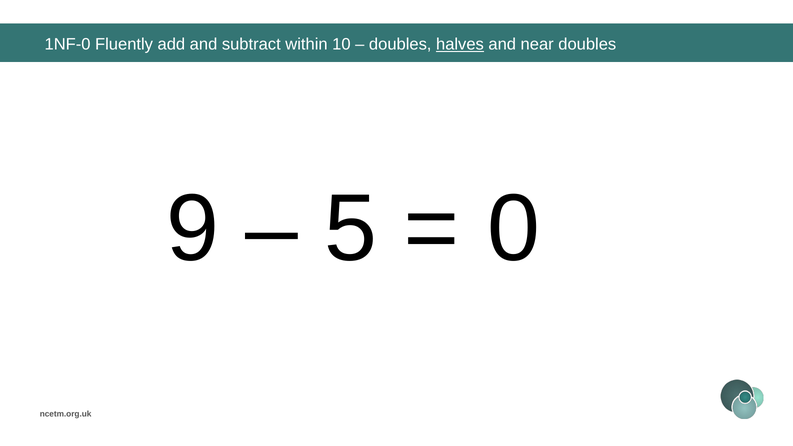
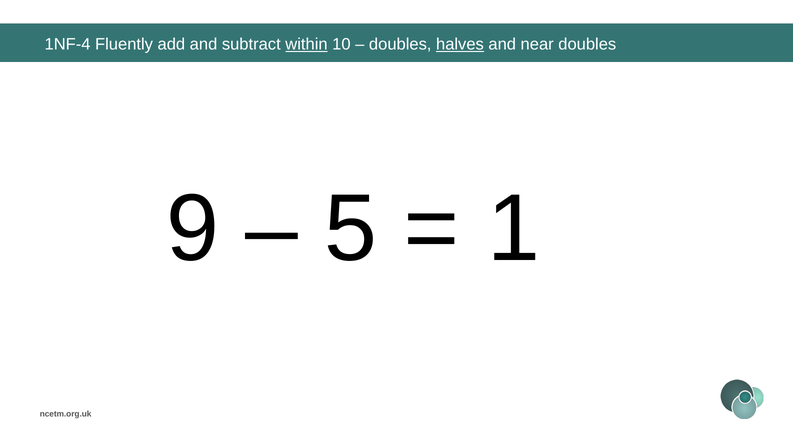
1NF-0: 1NF-0 -> 1NF-4
within underline: none -> present
0: 0 -> 1
